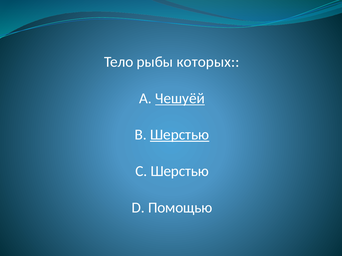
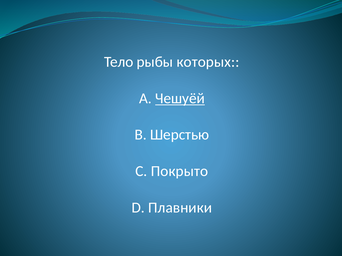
Шерстью at (180, 135) underline: present -> none
С Шерстью: Шерстью -> Покрыто
Помощью: Помощью -> Плавники
